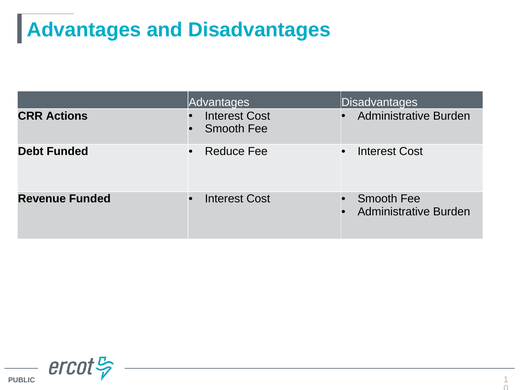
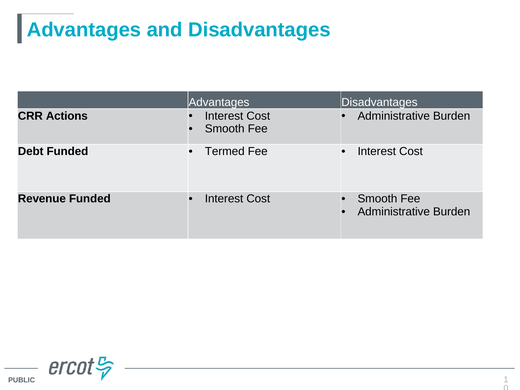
Reduce: Reduce -> Termed
